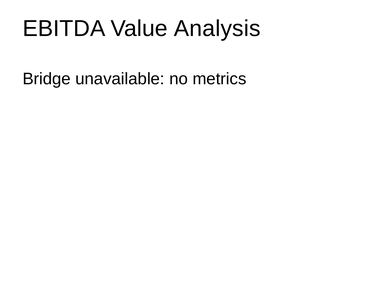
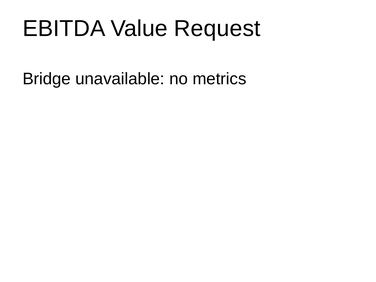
Analysis: Analysis -> Request
